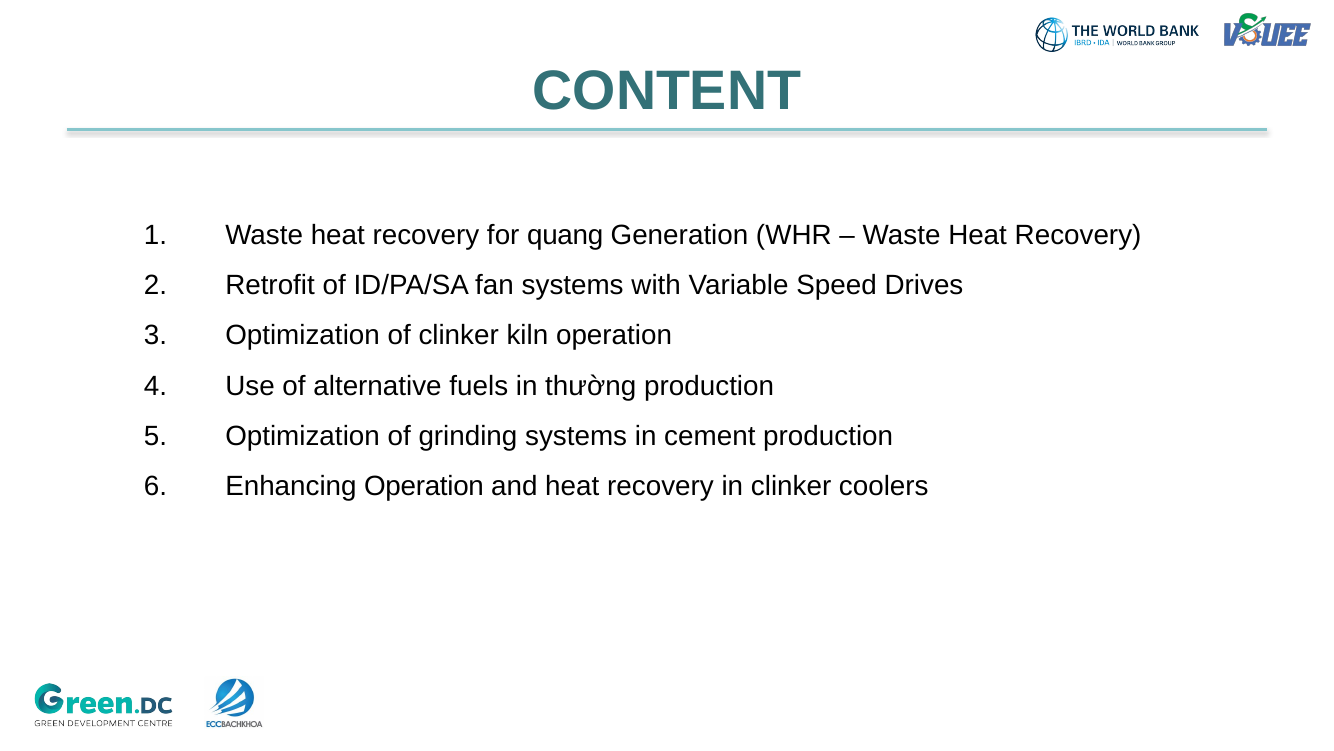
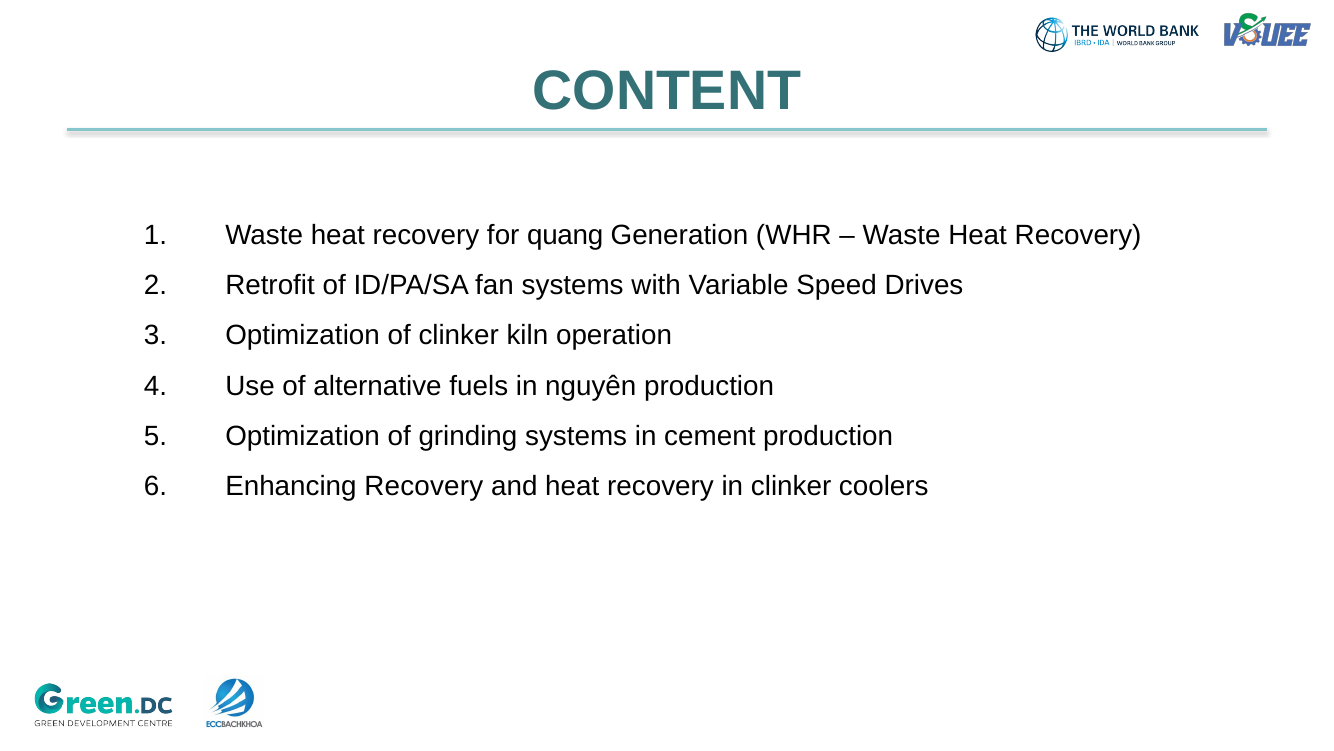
thường: thường -> nguyên
Enhancing Operation: Operation -> Recovery
